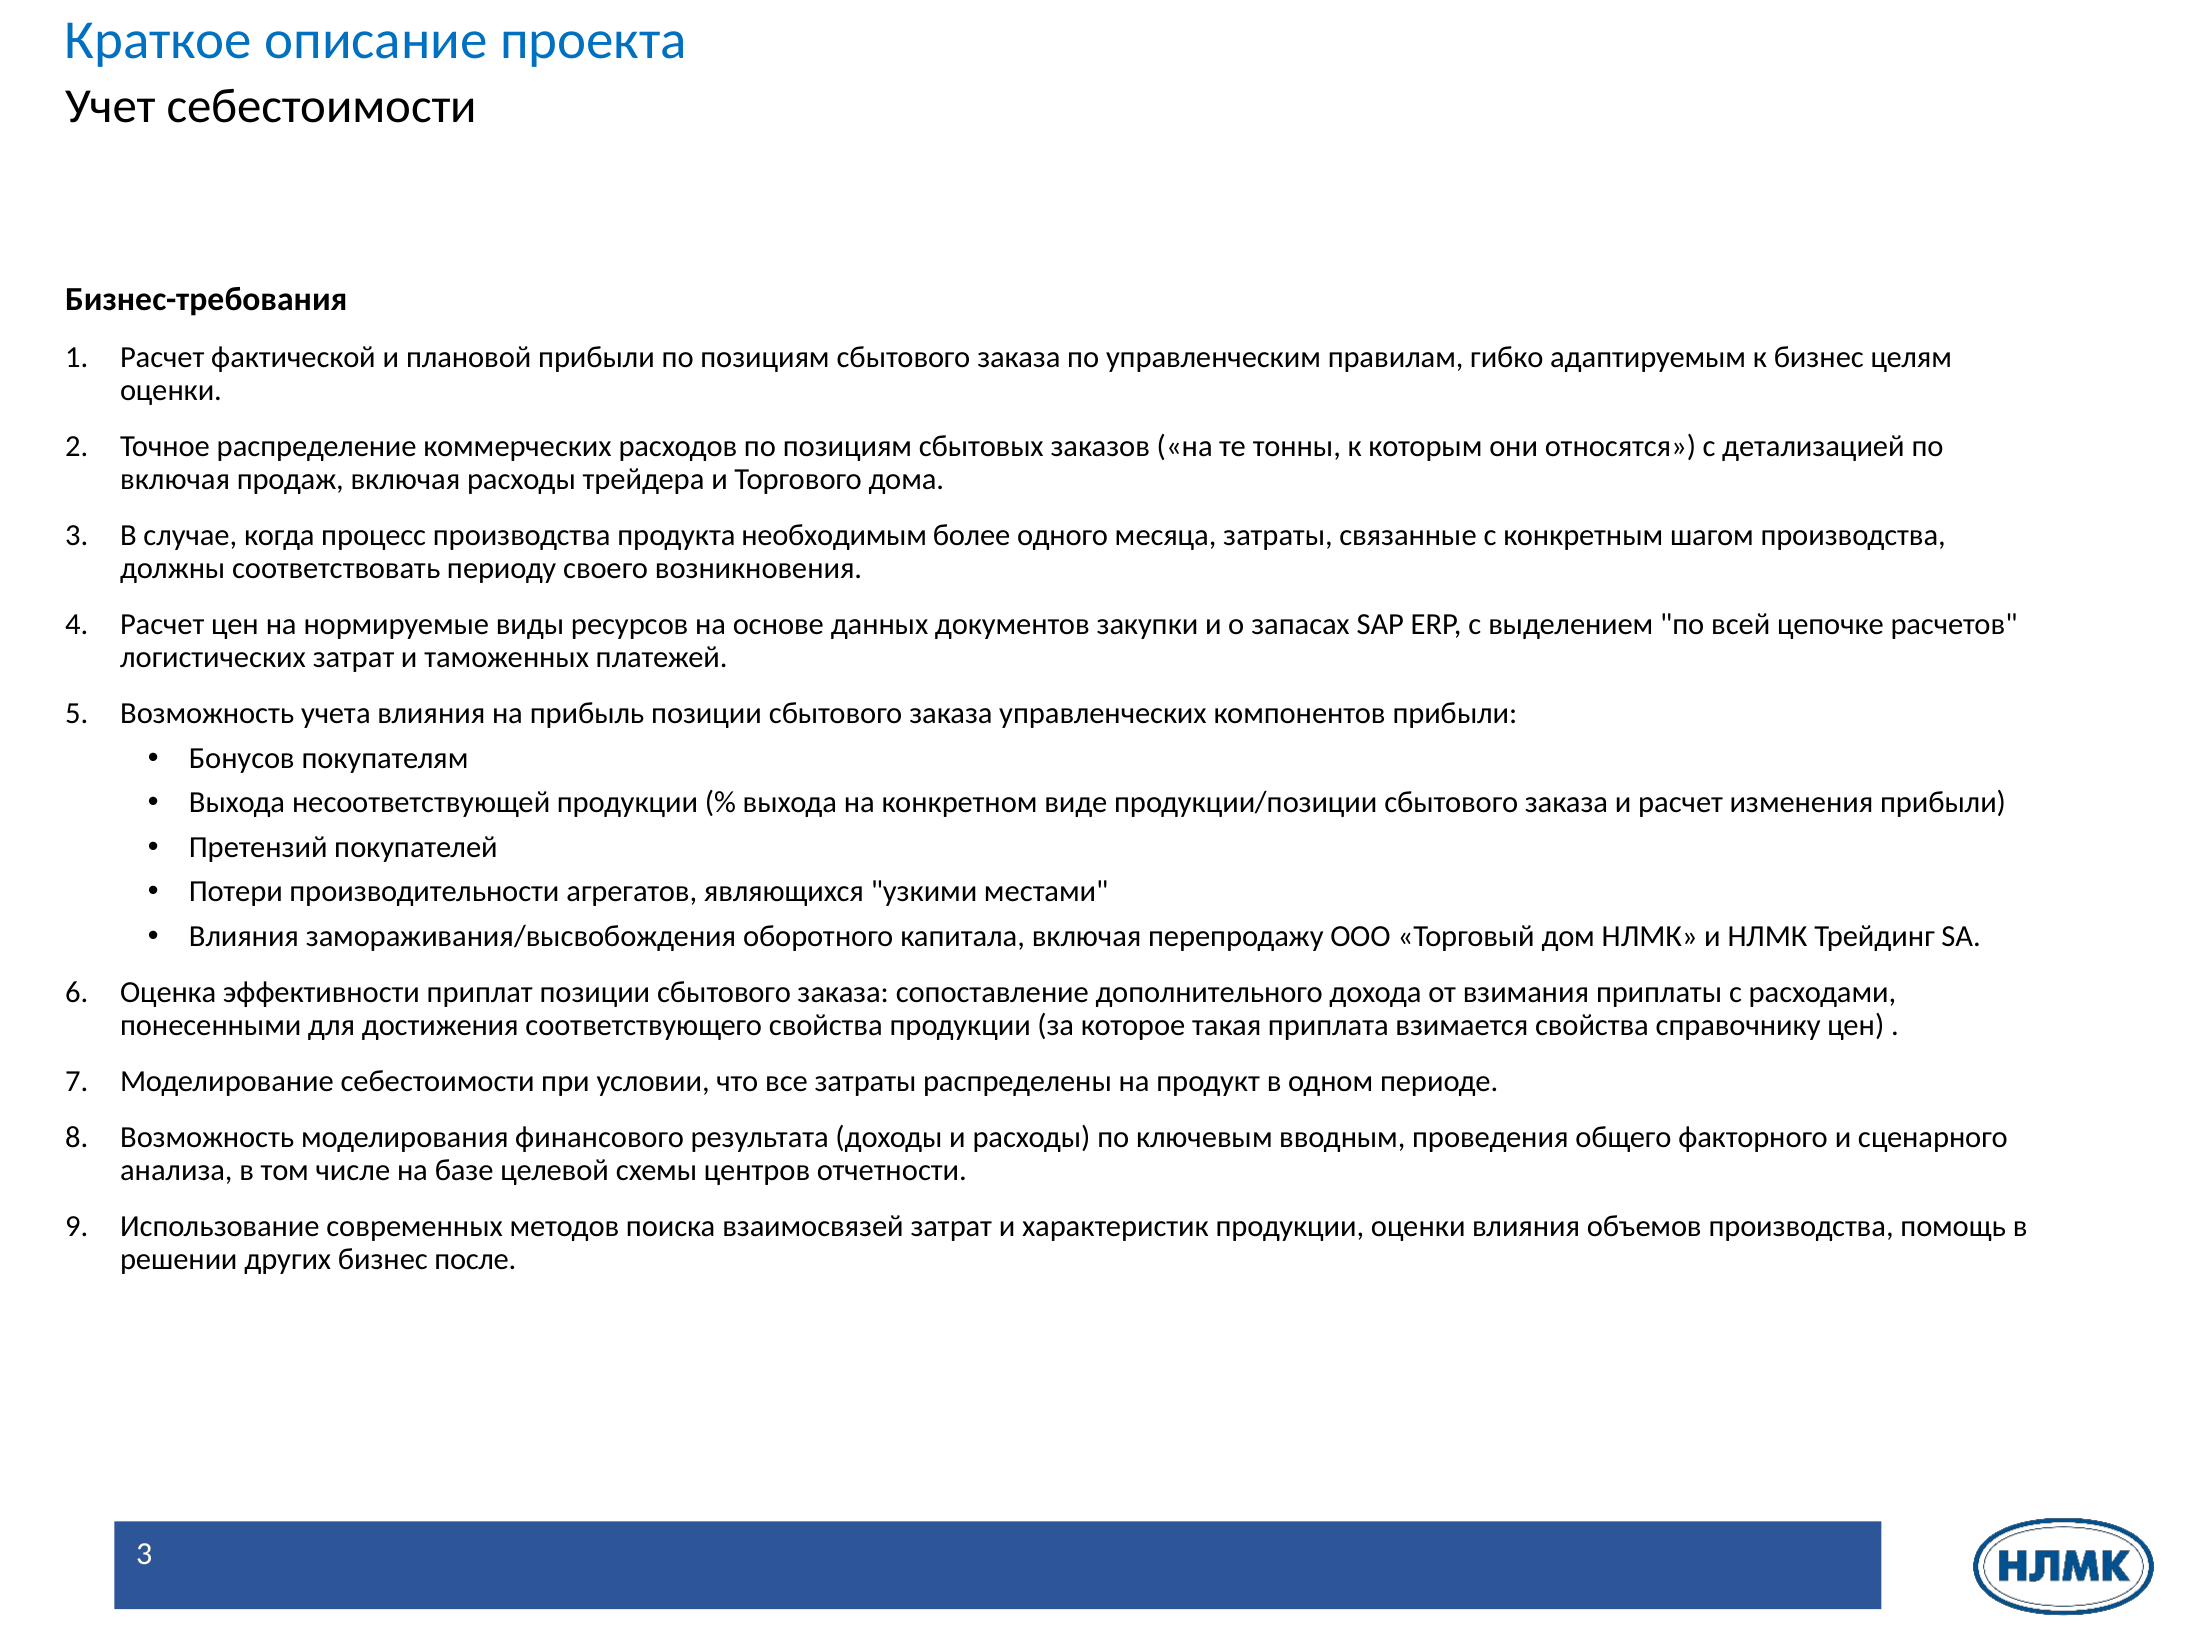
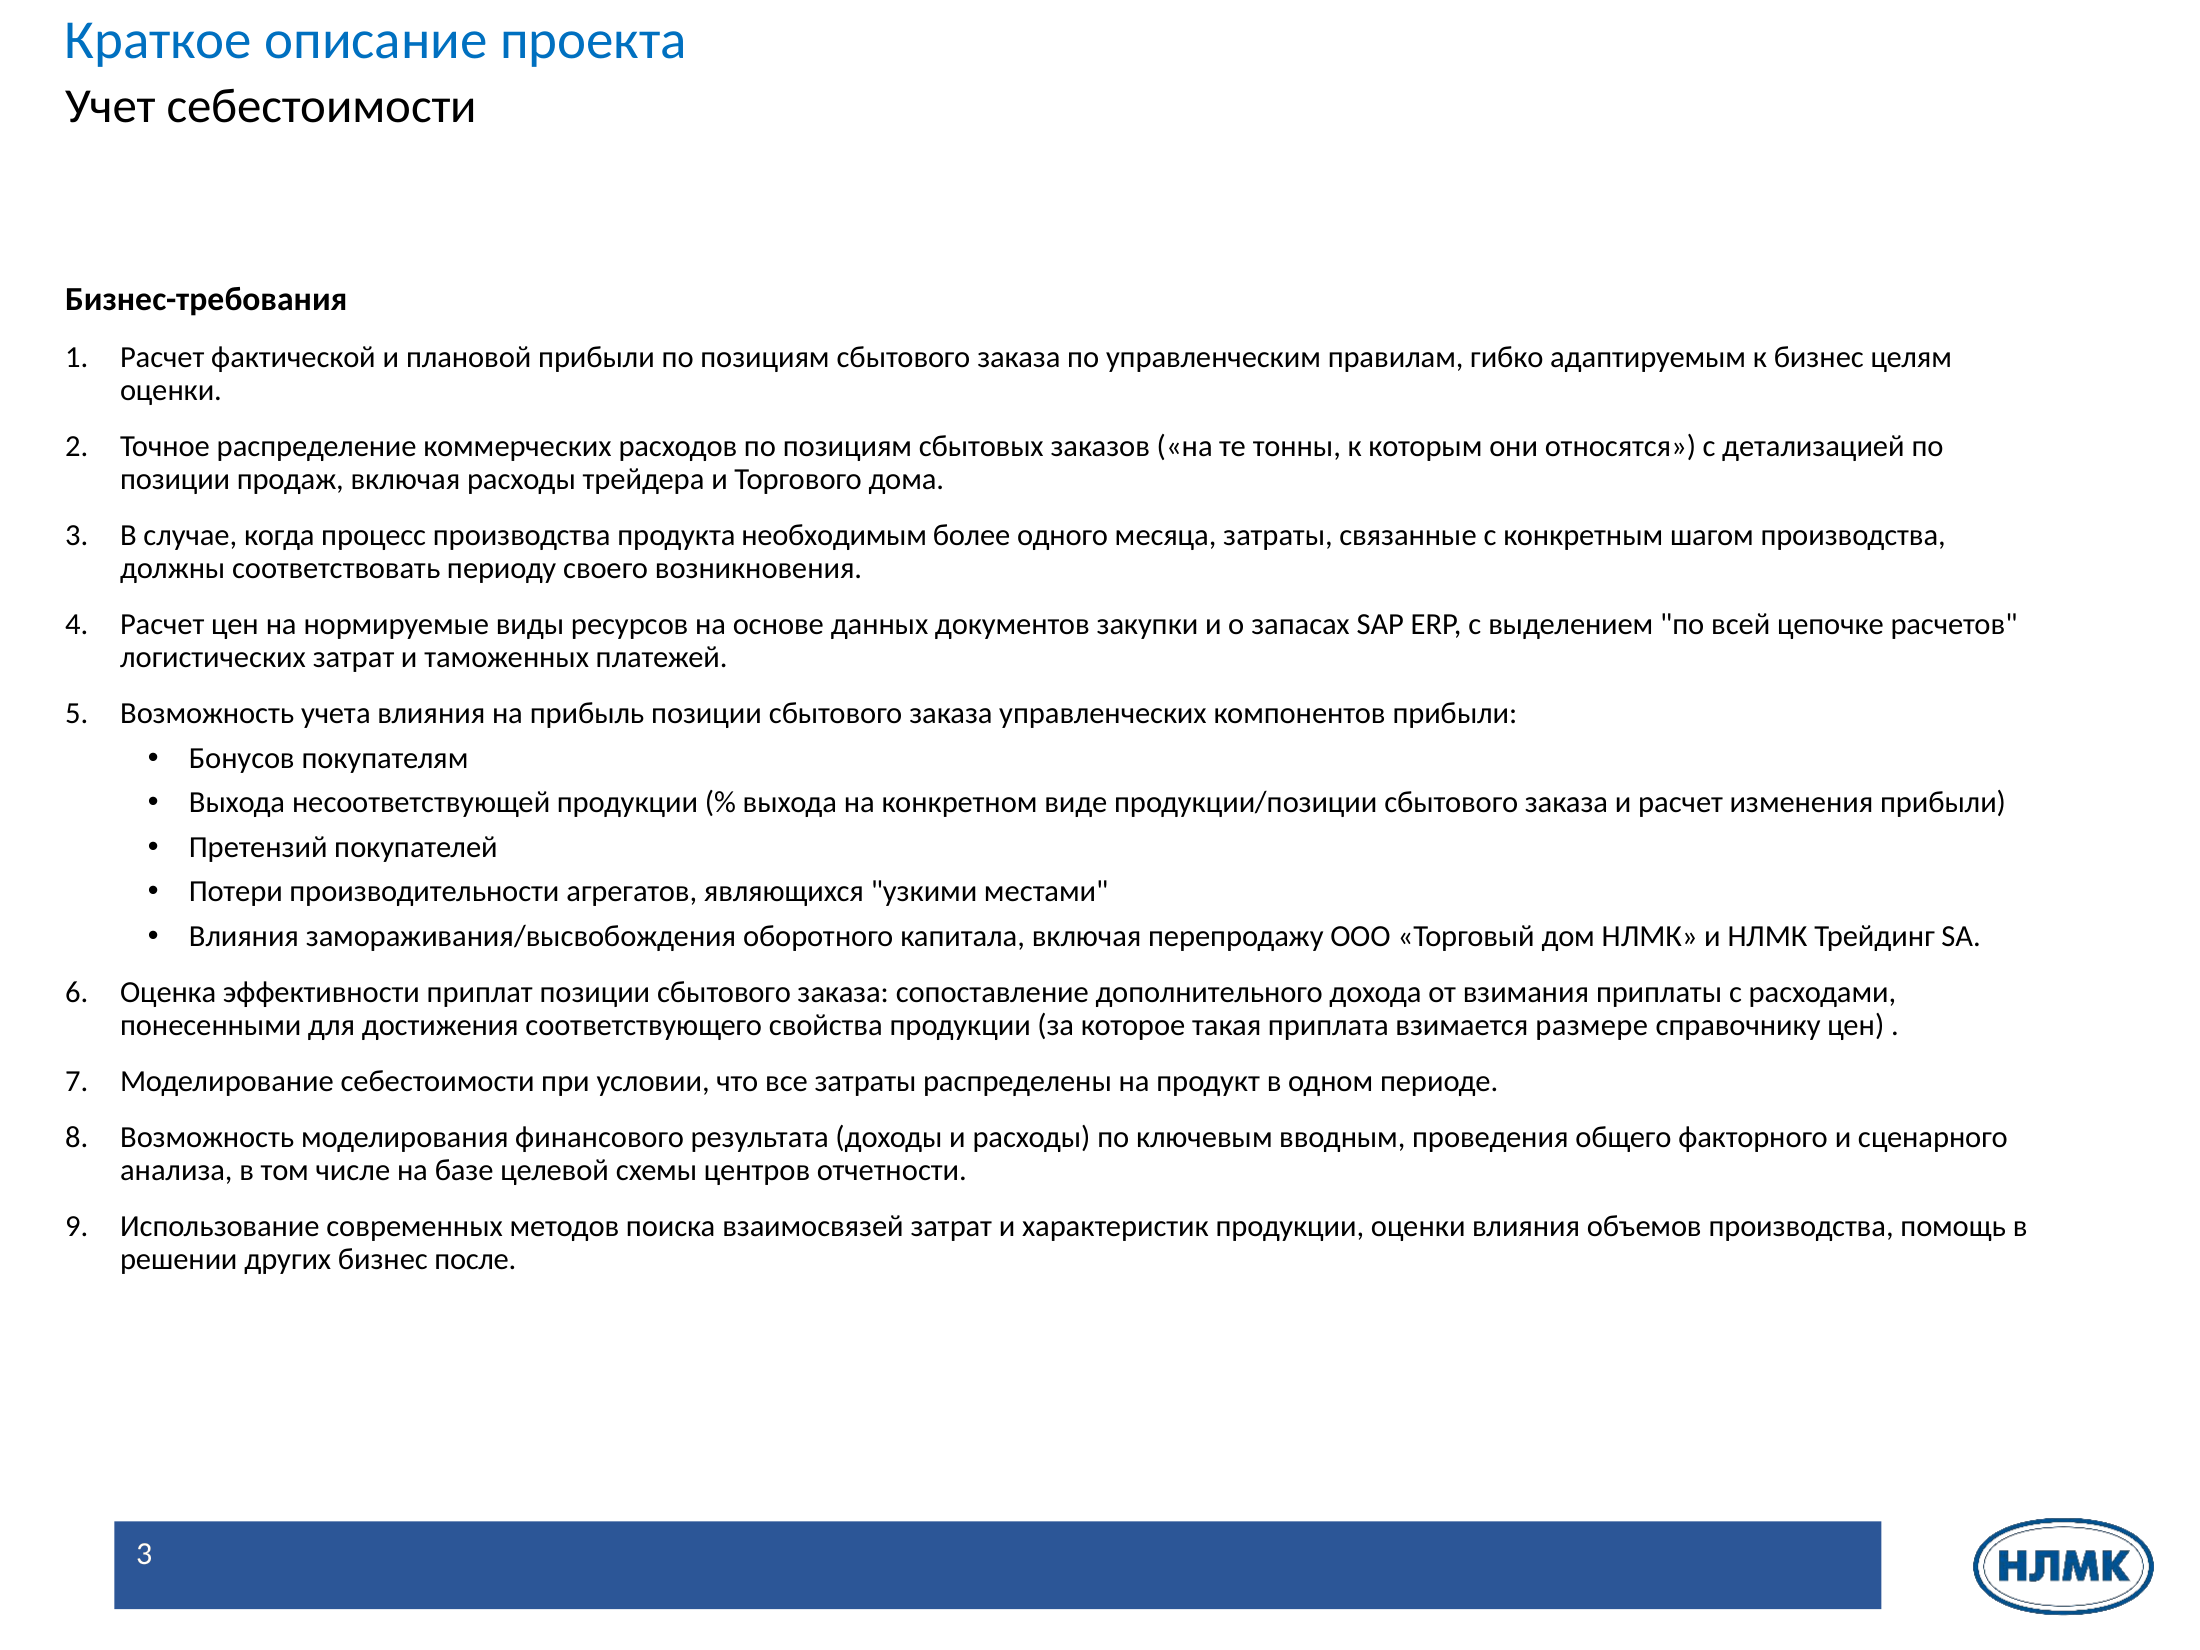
включая at (175, 479): включая -> позиции
взимается свойства: свойства -> размере
